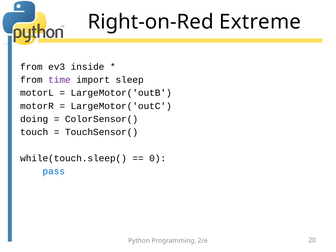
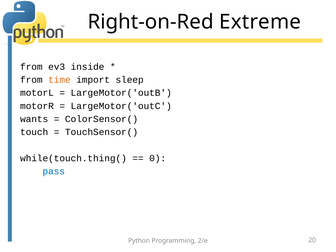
time colour: purple -> orange
doing: doing -> wants
while(touch.sleep(: while(touch.sleep( -> while(touch.thing(
